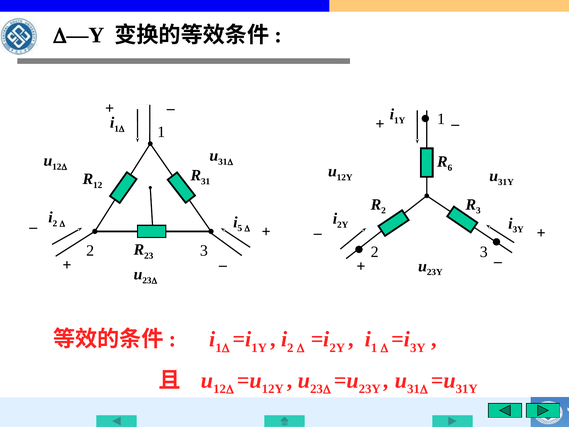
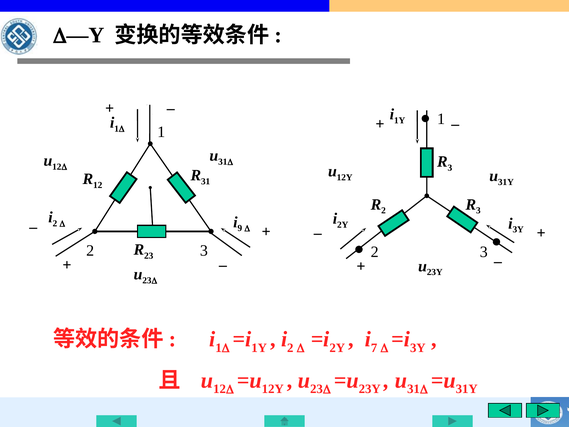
6 at (450, 168): 6 -> 3
5: 5 -> 9
1 at (374, 348): 1 -> 7
